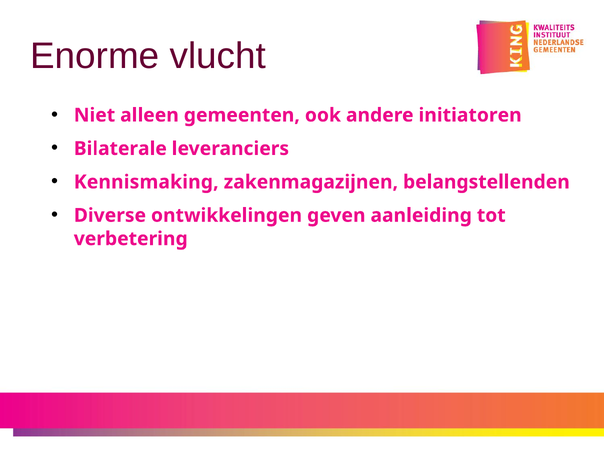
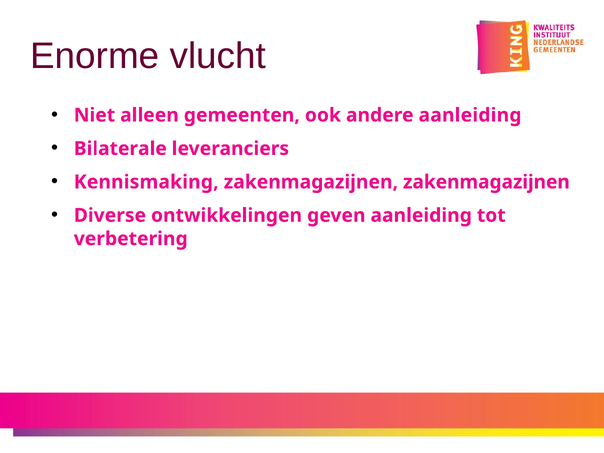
andere initiatoren: initiatoren -> aanleiding
zakenmagazijnen belangstellenden: belangstellenden -> zakenmagazijnen
